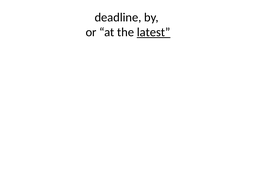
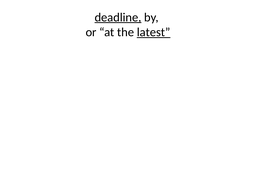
deadline underline: none -> present
